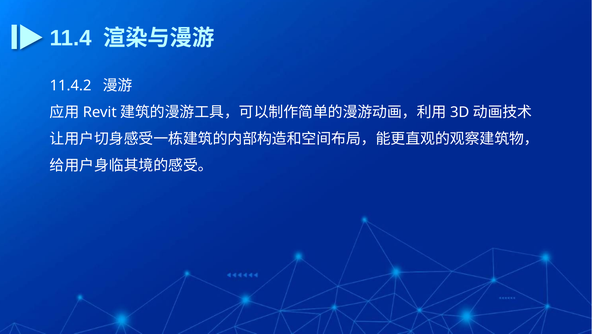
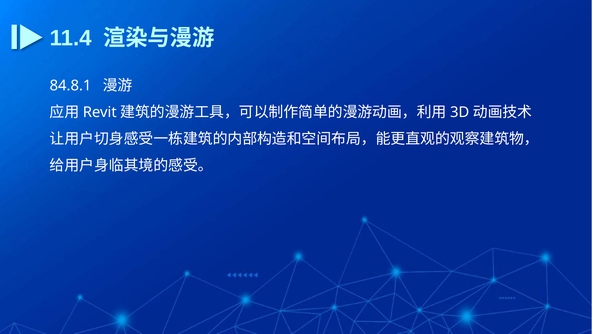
11.4.2: 11.4.2 -> 84.8.1
